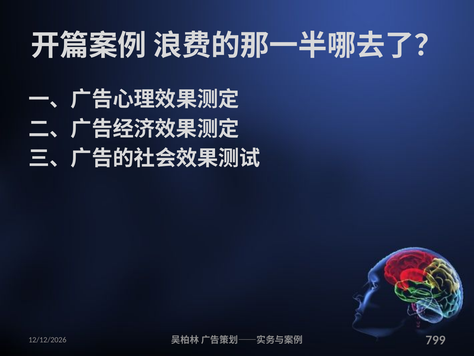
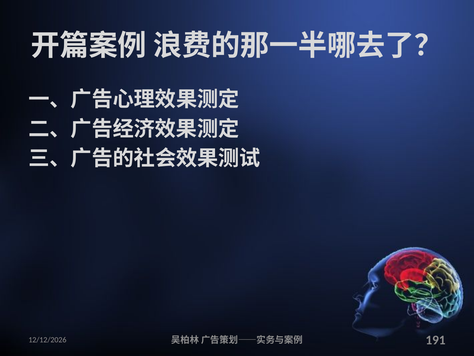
799: 799 -> 191
